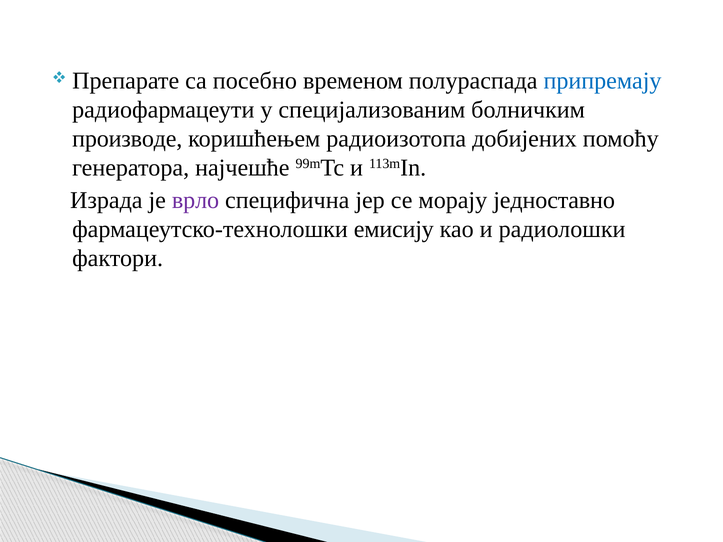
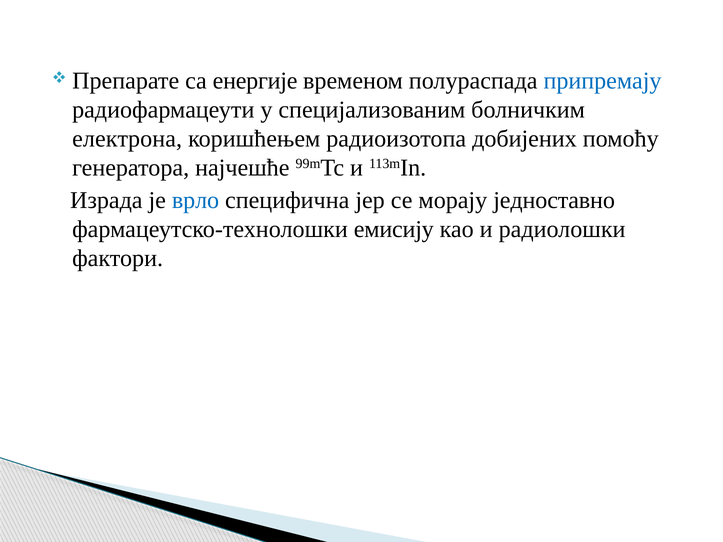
посебно: посебно -> енергије
производе: производе -> електрона
врло colour: purple -> blue
